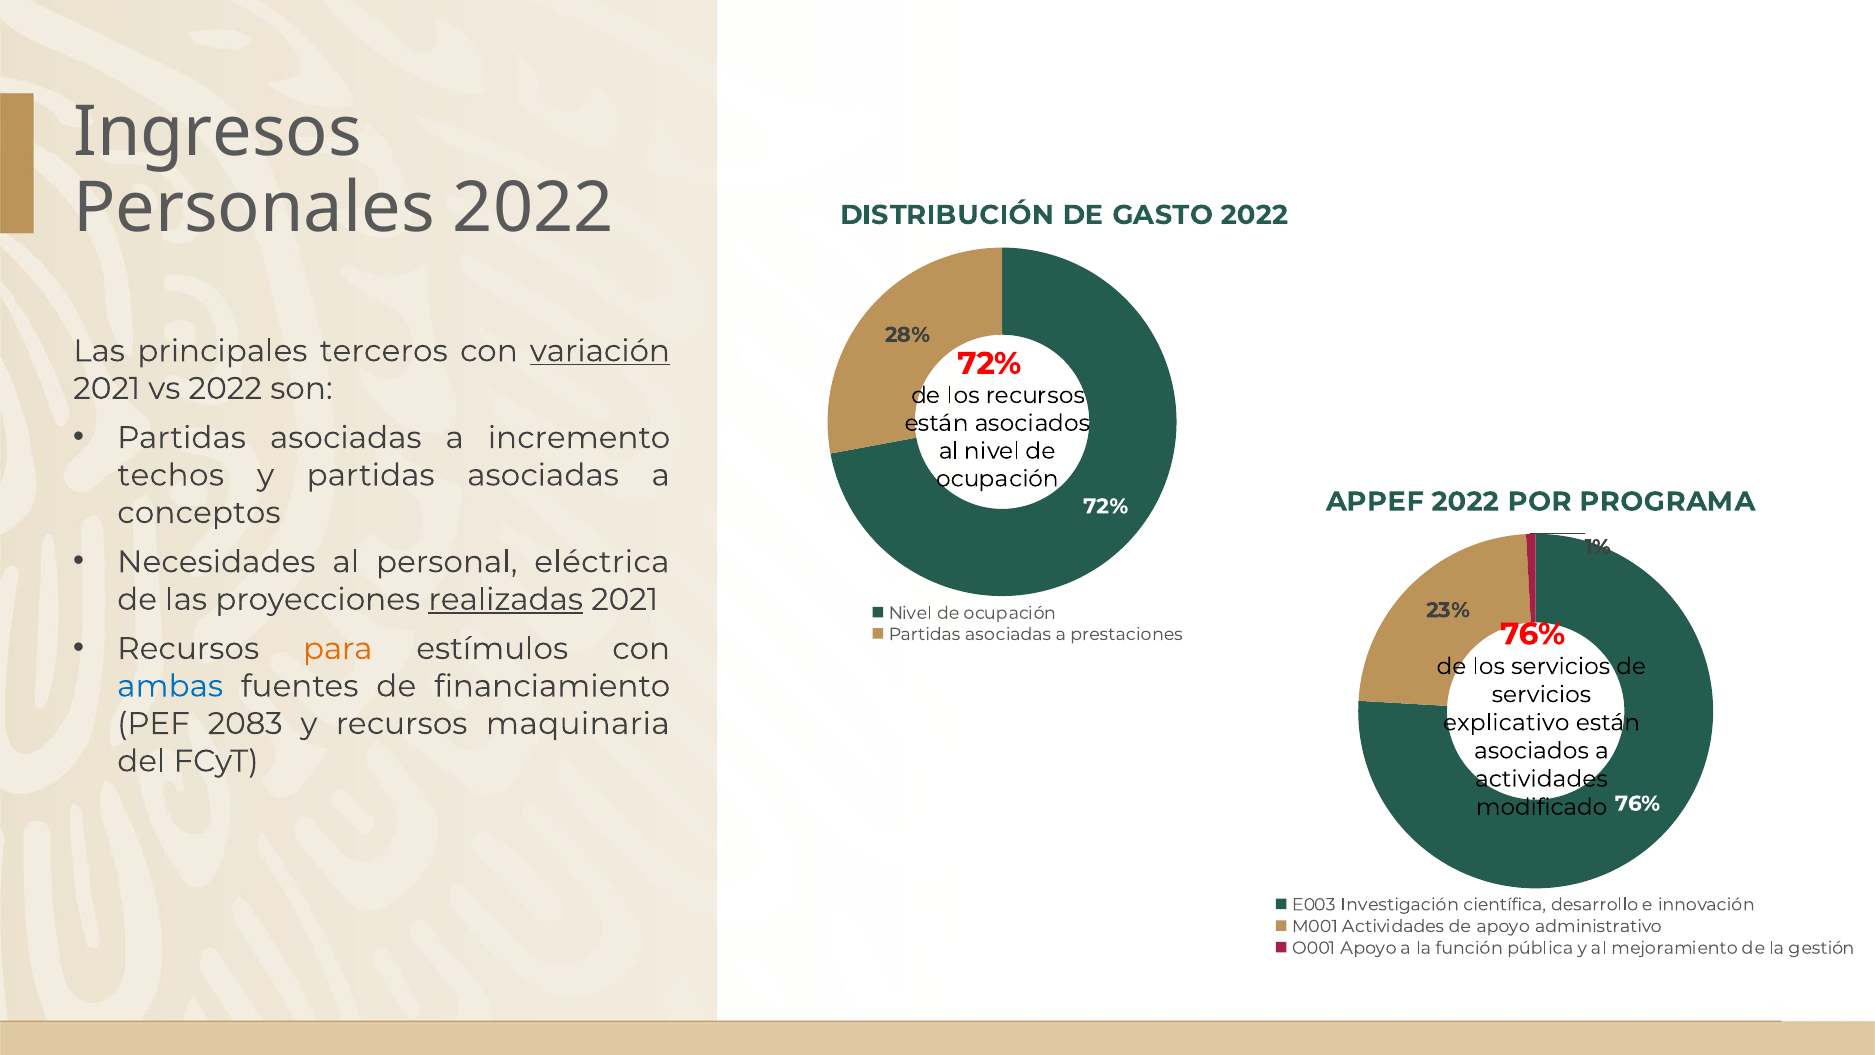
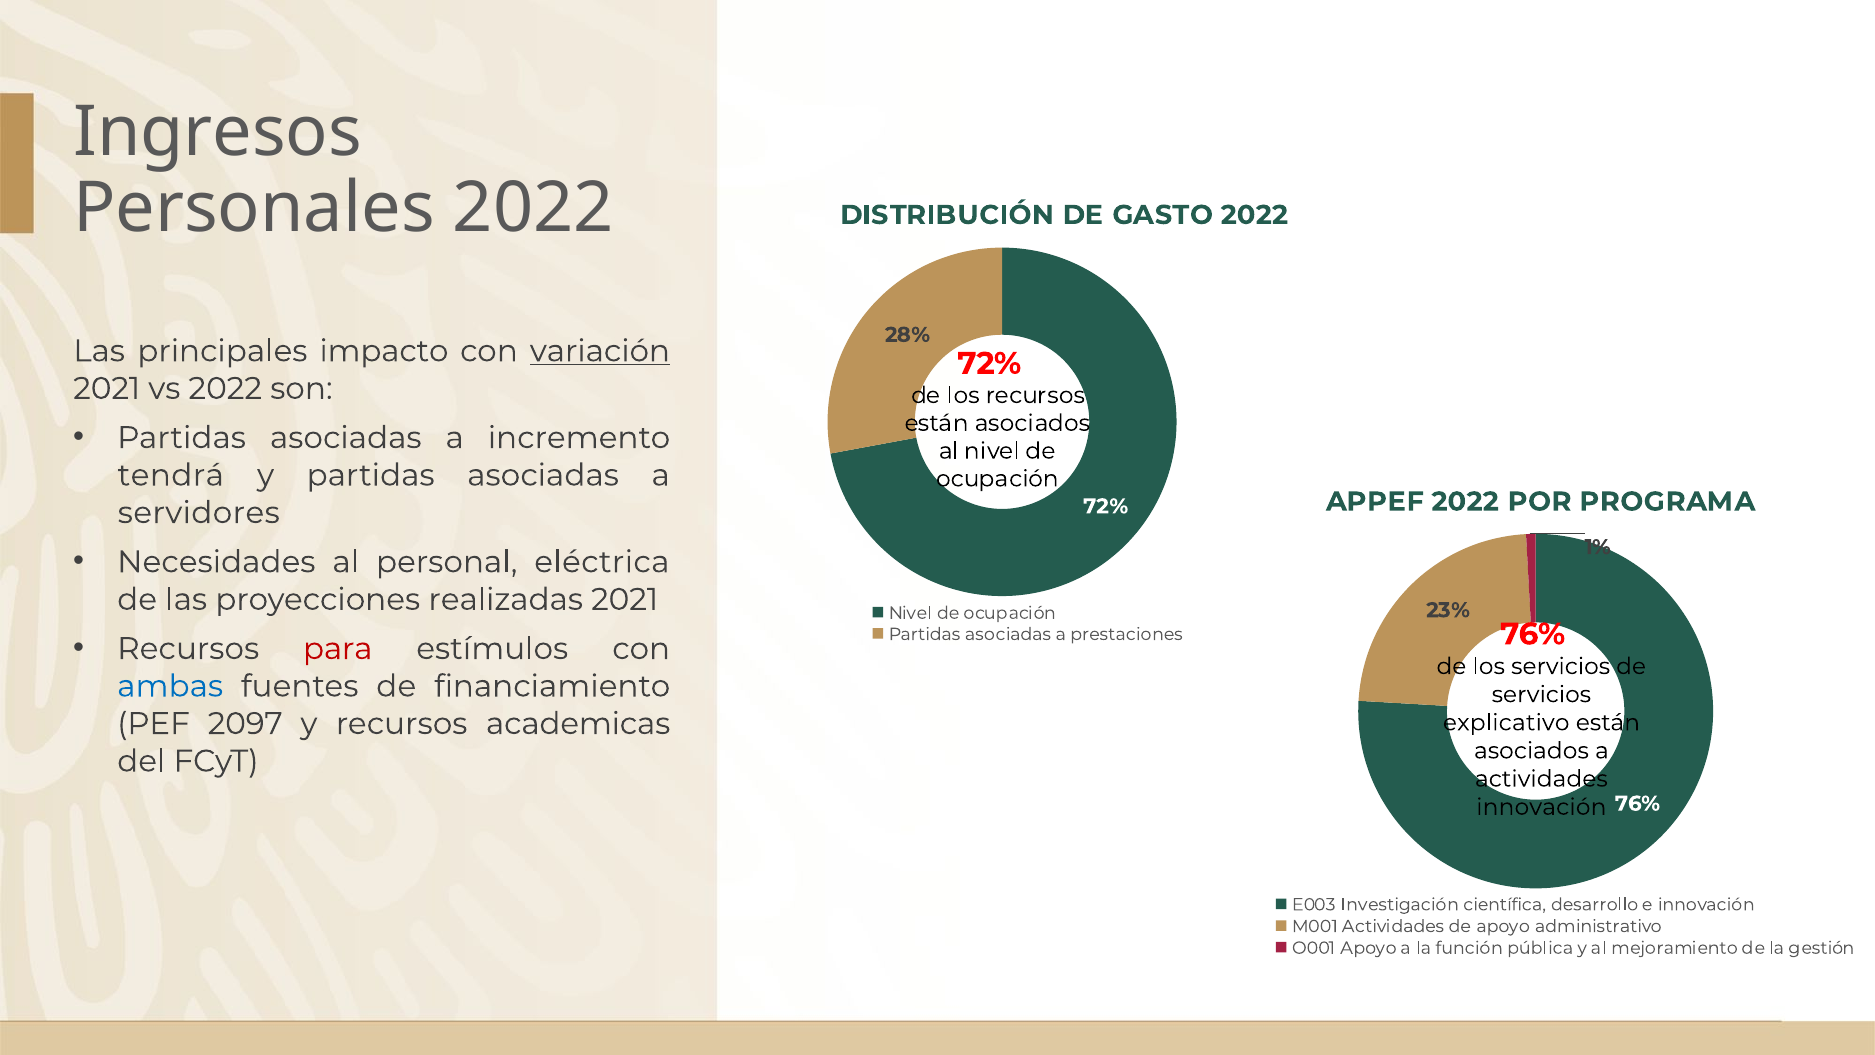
terceros: terceros -> impacto
techos: techos -> tendrá
conceptos: conceptos -> servidores
realizadas underline: present -> none
para colour: orange -> red
2083: 2083 -> 2097
maquinaria: maquinaria -> academicas
modificado at (1542, 807): modificado -> innovación
